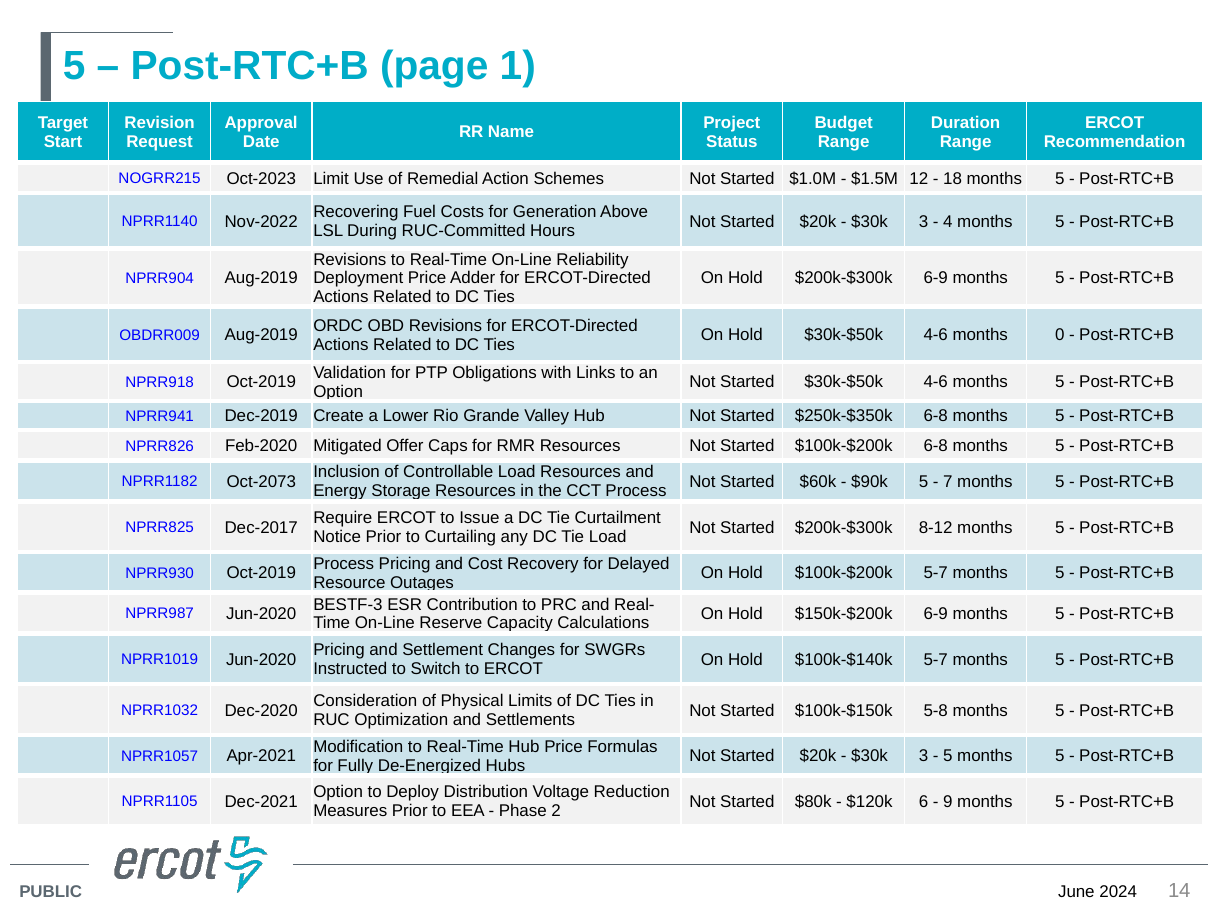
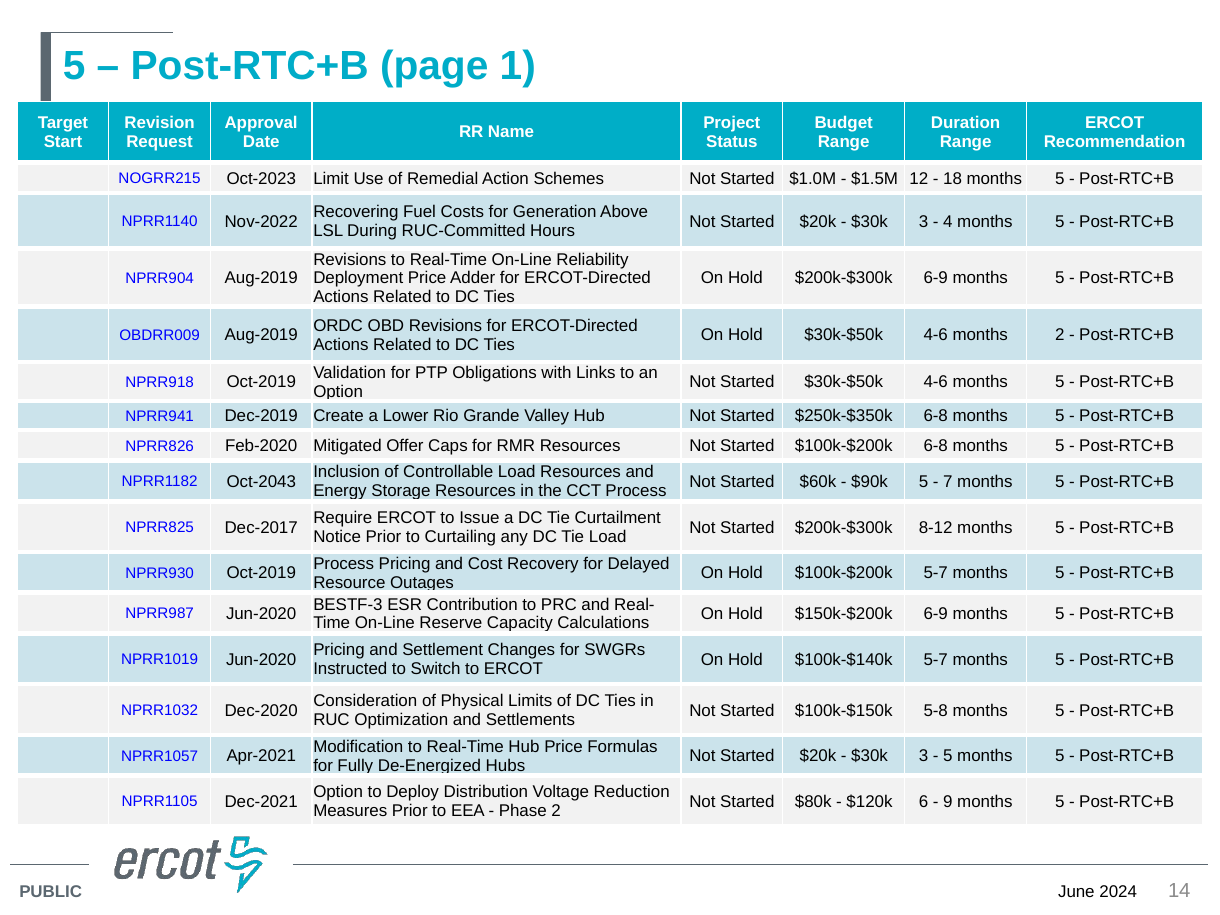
months 0: 0 -> 2
Oct-2073: Oct-2073 -> Oct-2043
